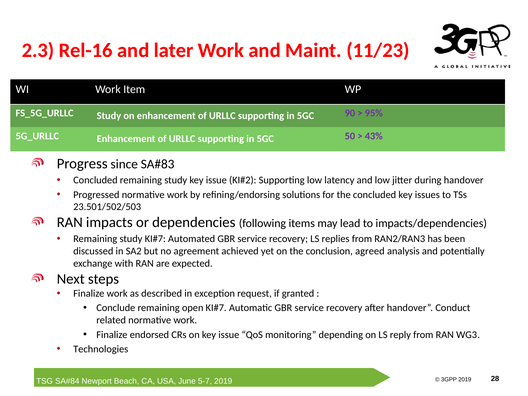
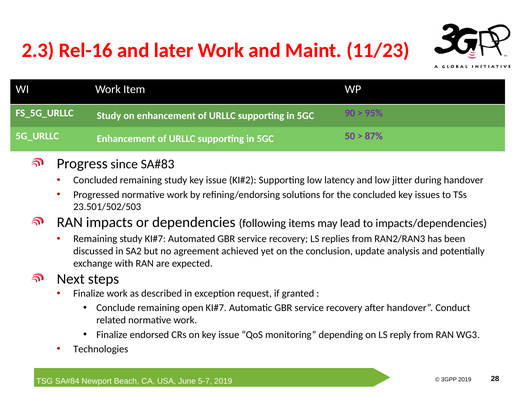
43%: 43% -> 87%
agreed: agreed -> update
